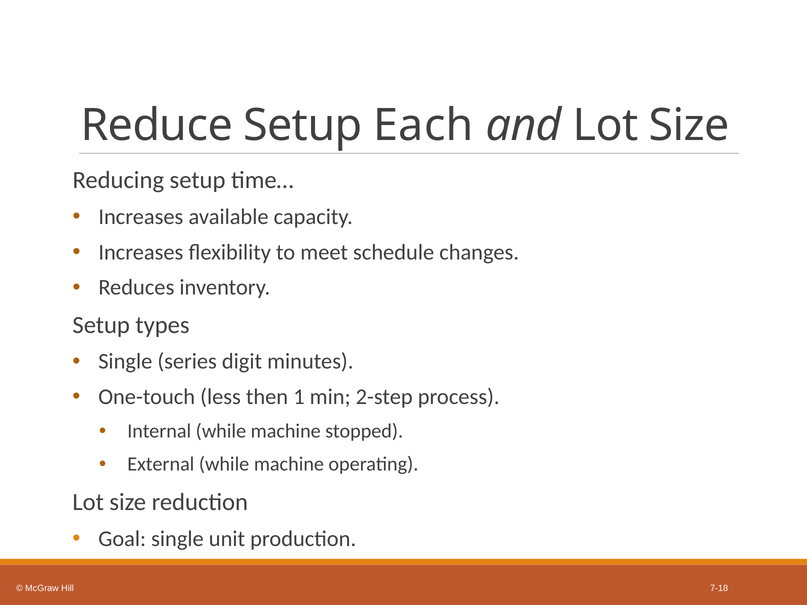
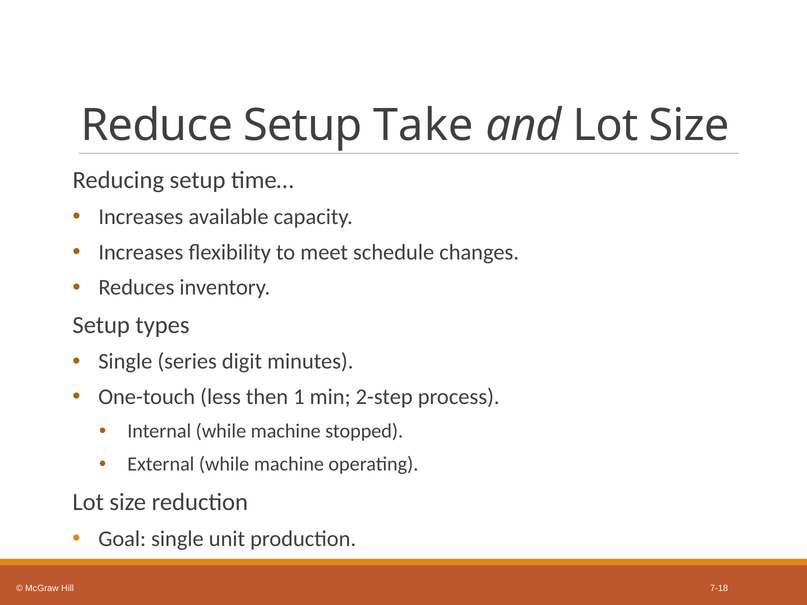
Each: Each -> Take
